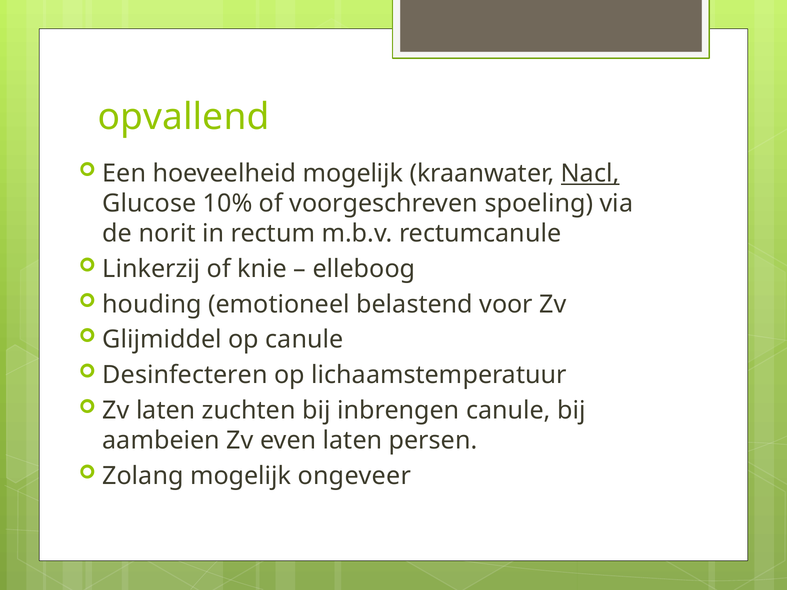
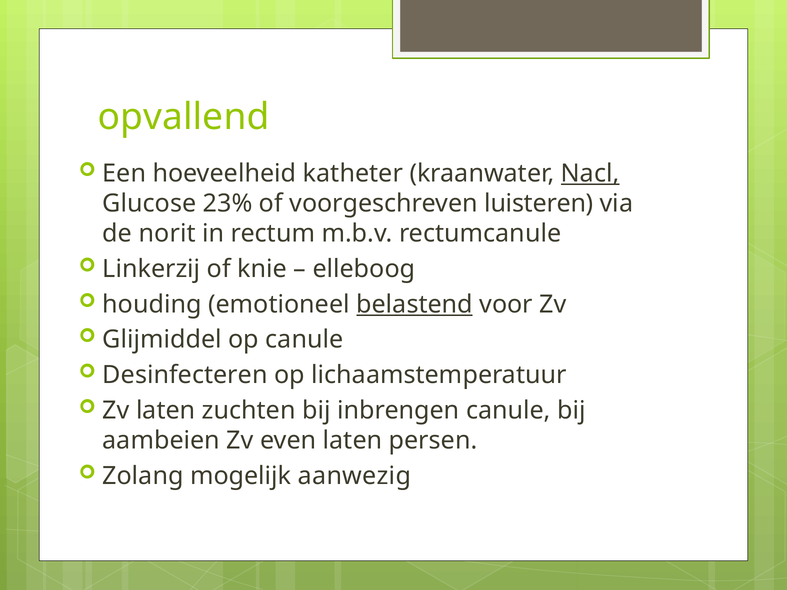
hoeveelheid mogelijk: mogelijk -> katheter
10%: 10% -> 23%
spoeling: spoeling -> luisteren
belastend underline: none -> present
ongeveer: ongeveer -> aanwezig
